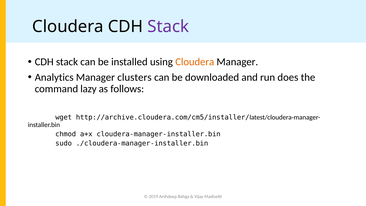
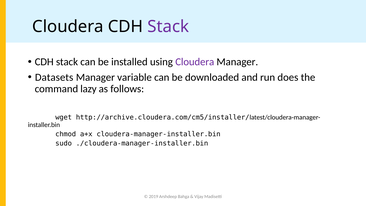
Cloudera at (195, 62) colour: orange -> purple
Analytics: Analytics -> Datasets
clusters: clusters -> variable
